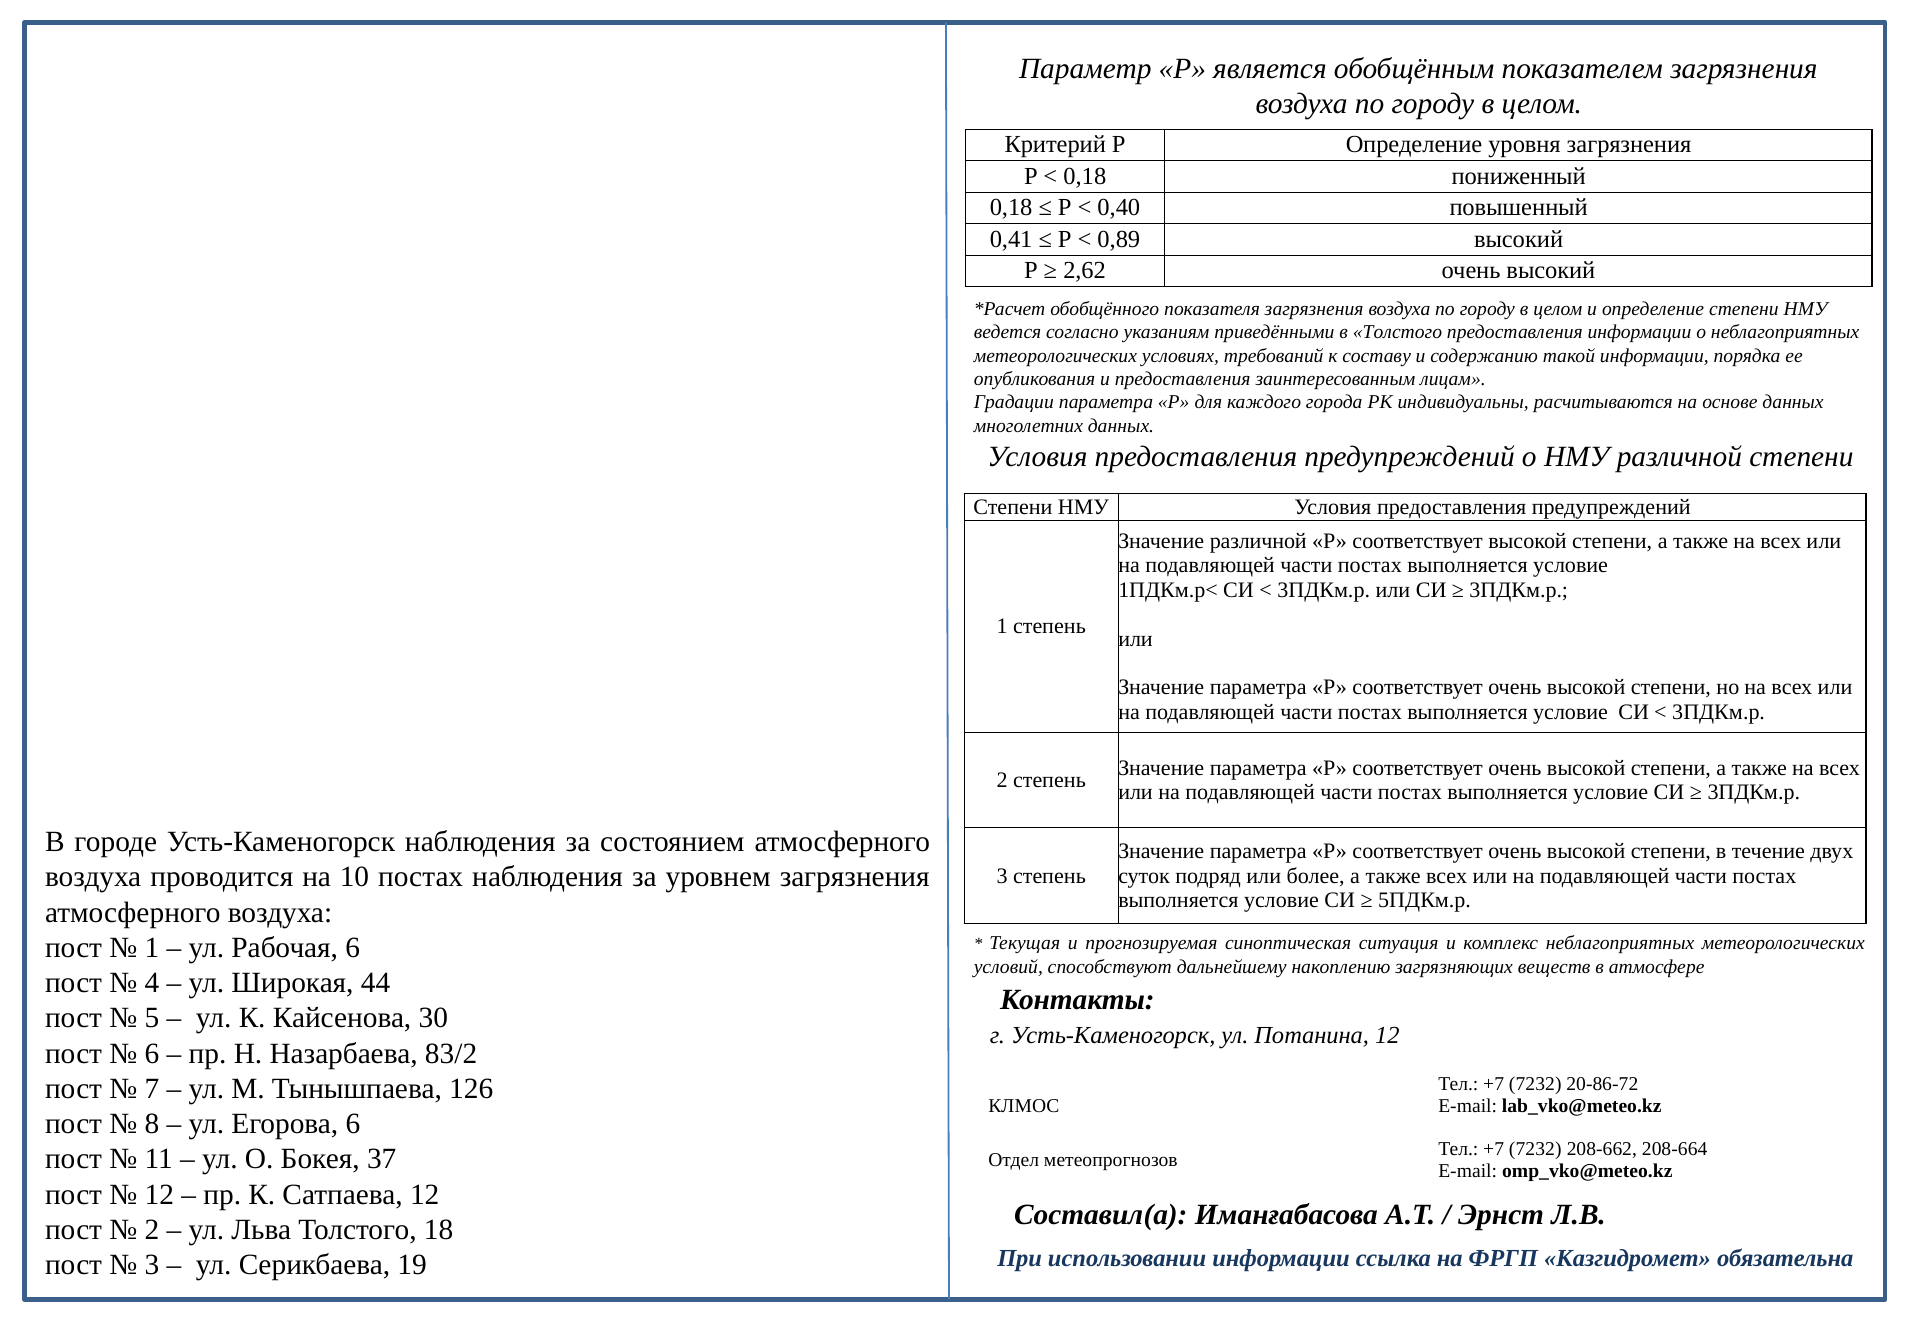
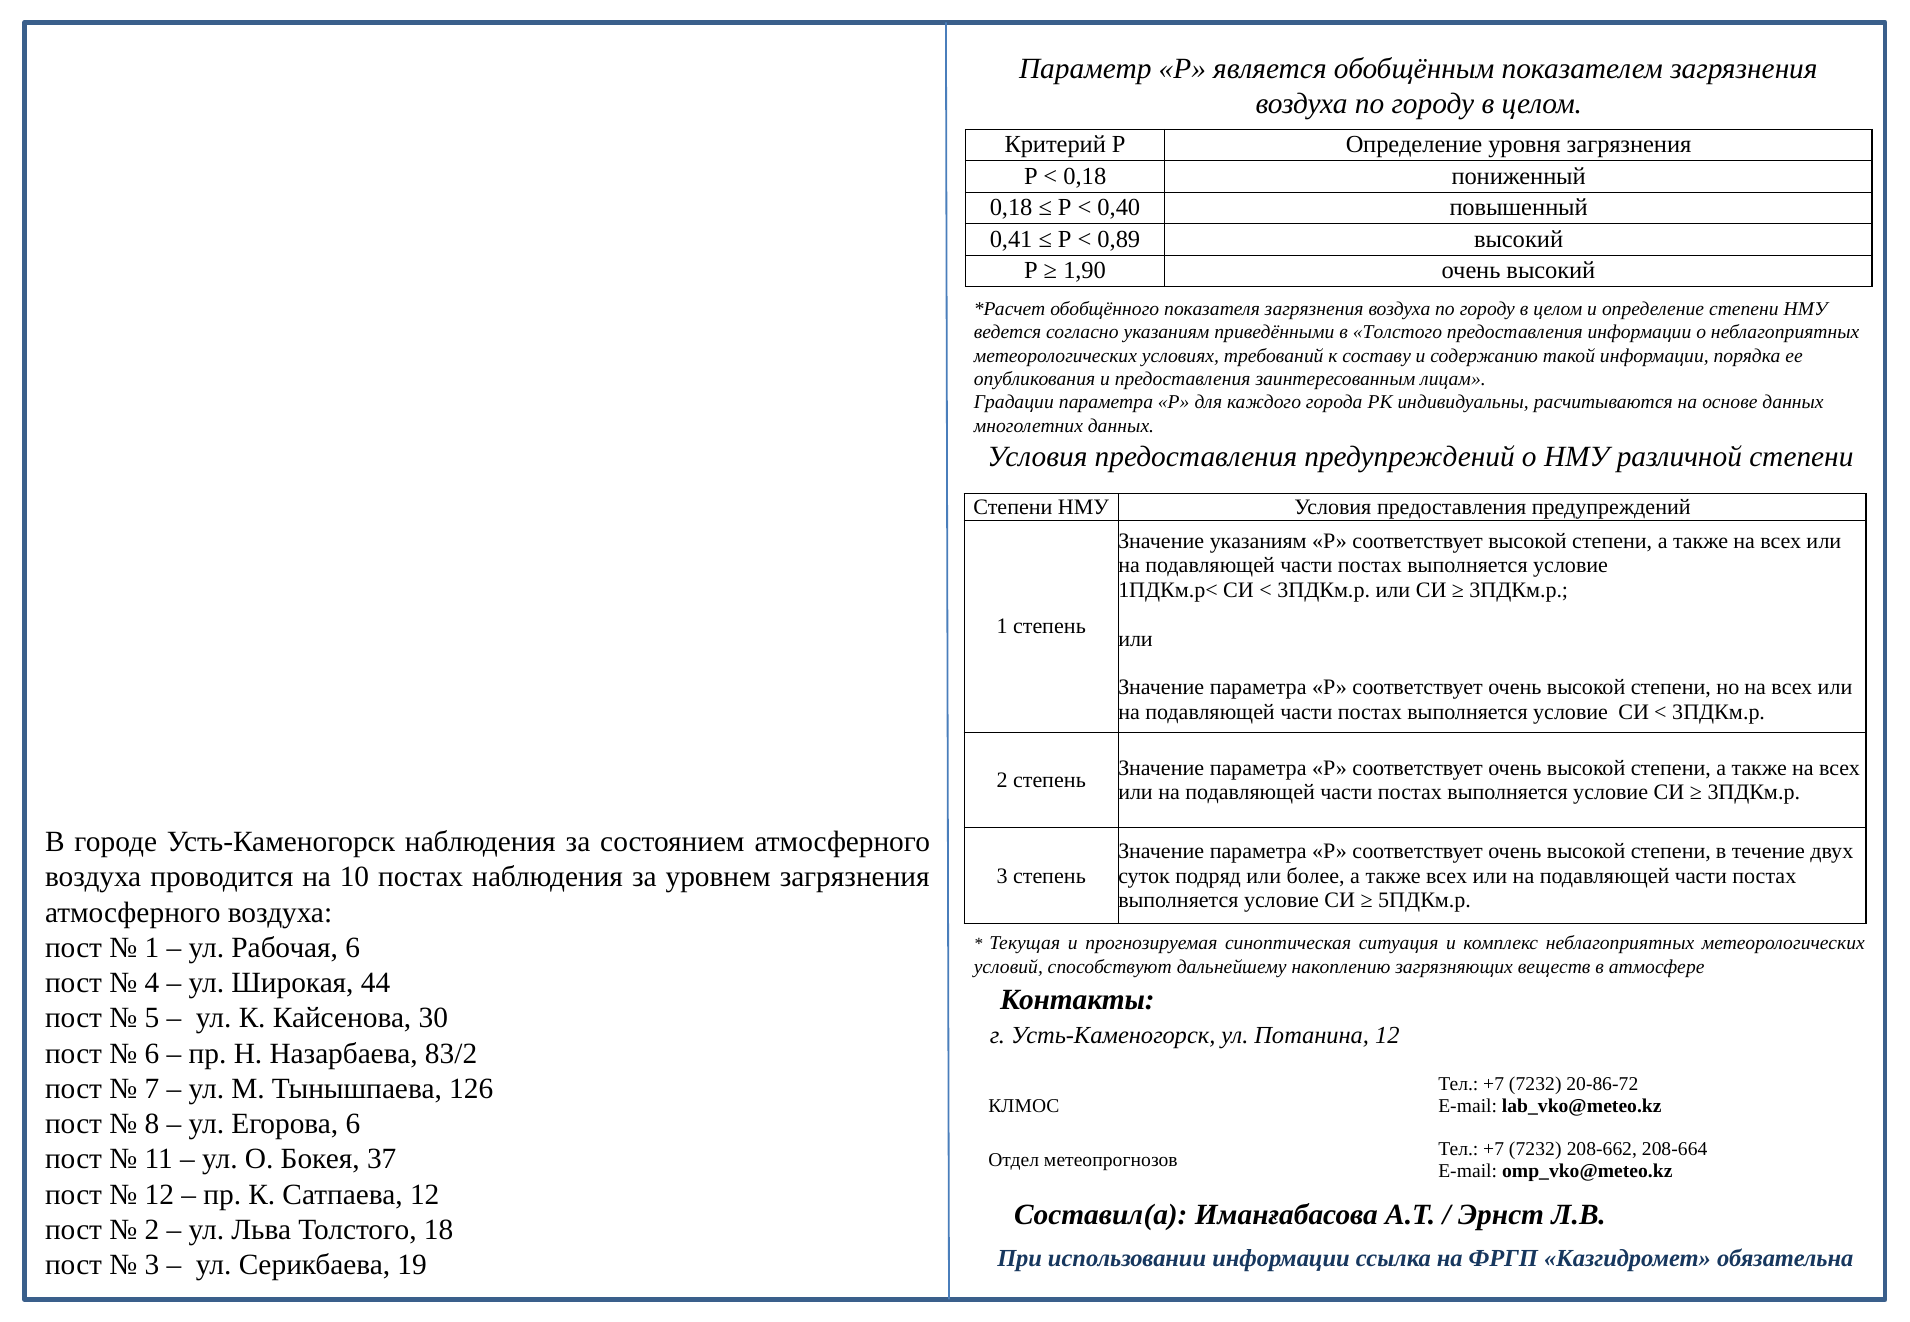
2,62: 2,62 -> 1,90
Значение различной: различной -> указаниям
